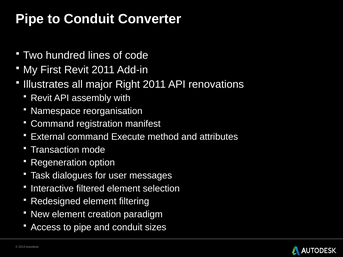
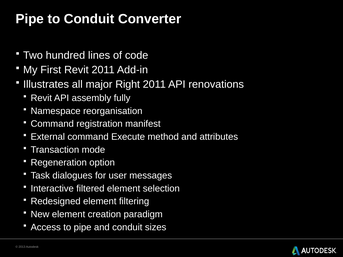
with: with -> fully
